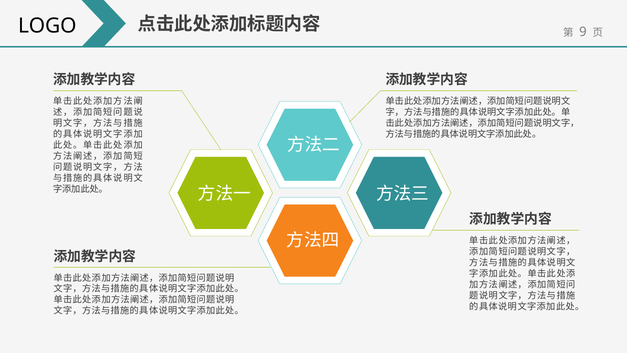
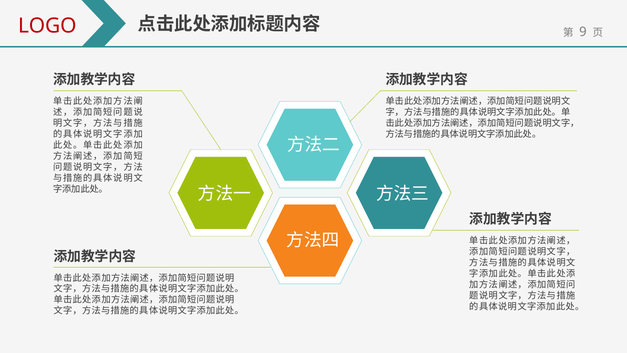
LOGO colour: black -> red
